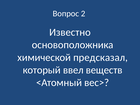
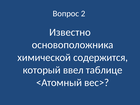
предсказал: предсказал -> содержится
веществ: веществ -> таблице
